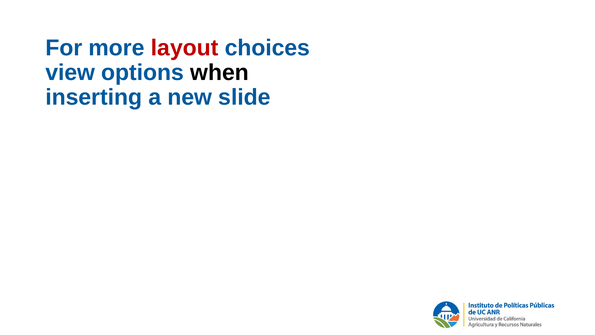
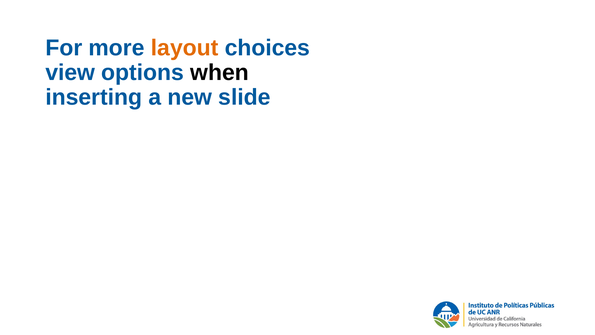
layout colour: red -> orange
